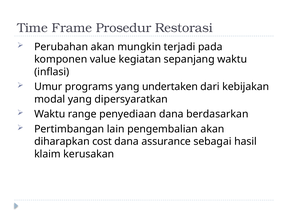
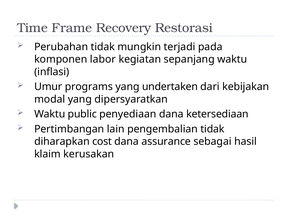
Prosedur: Prosedur -> Recovery
Perubahan akan: akan -> tidak
value: value -> labor
range: range -> public
berdasarkan: berdasarkan -> ketersediaan
pengembalian akan: akan -> tidak
